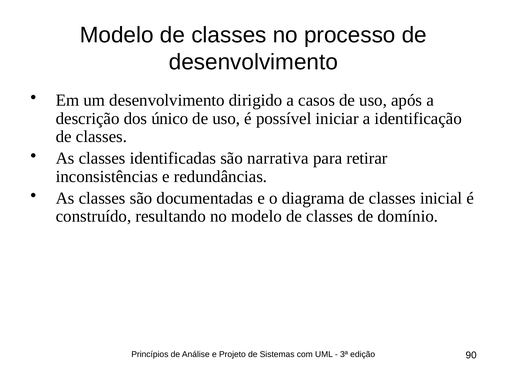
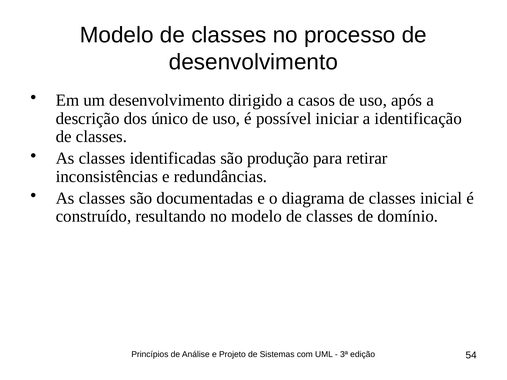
narrativa: narrativa -> produção
90: 90 -> 54
